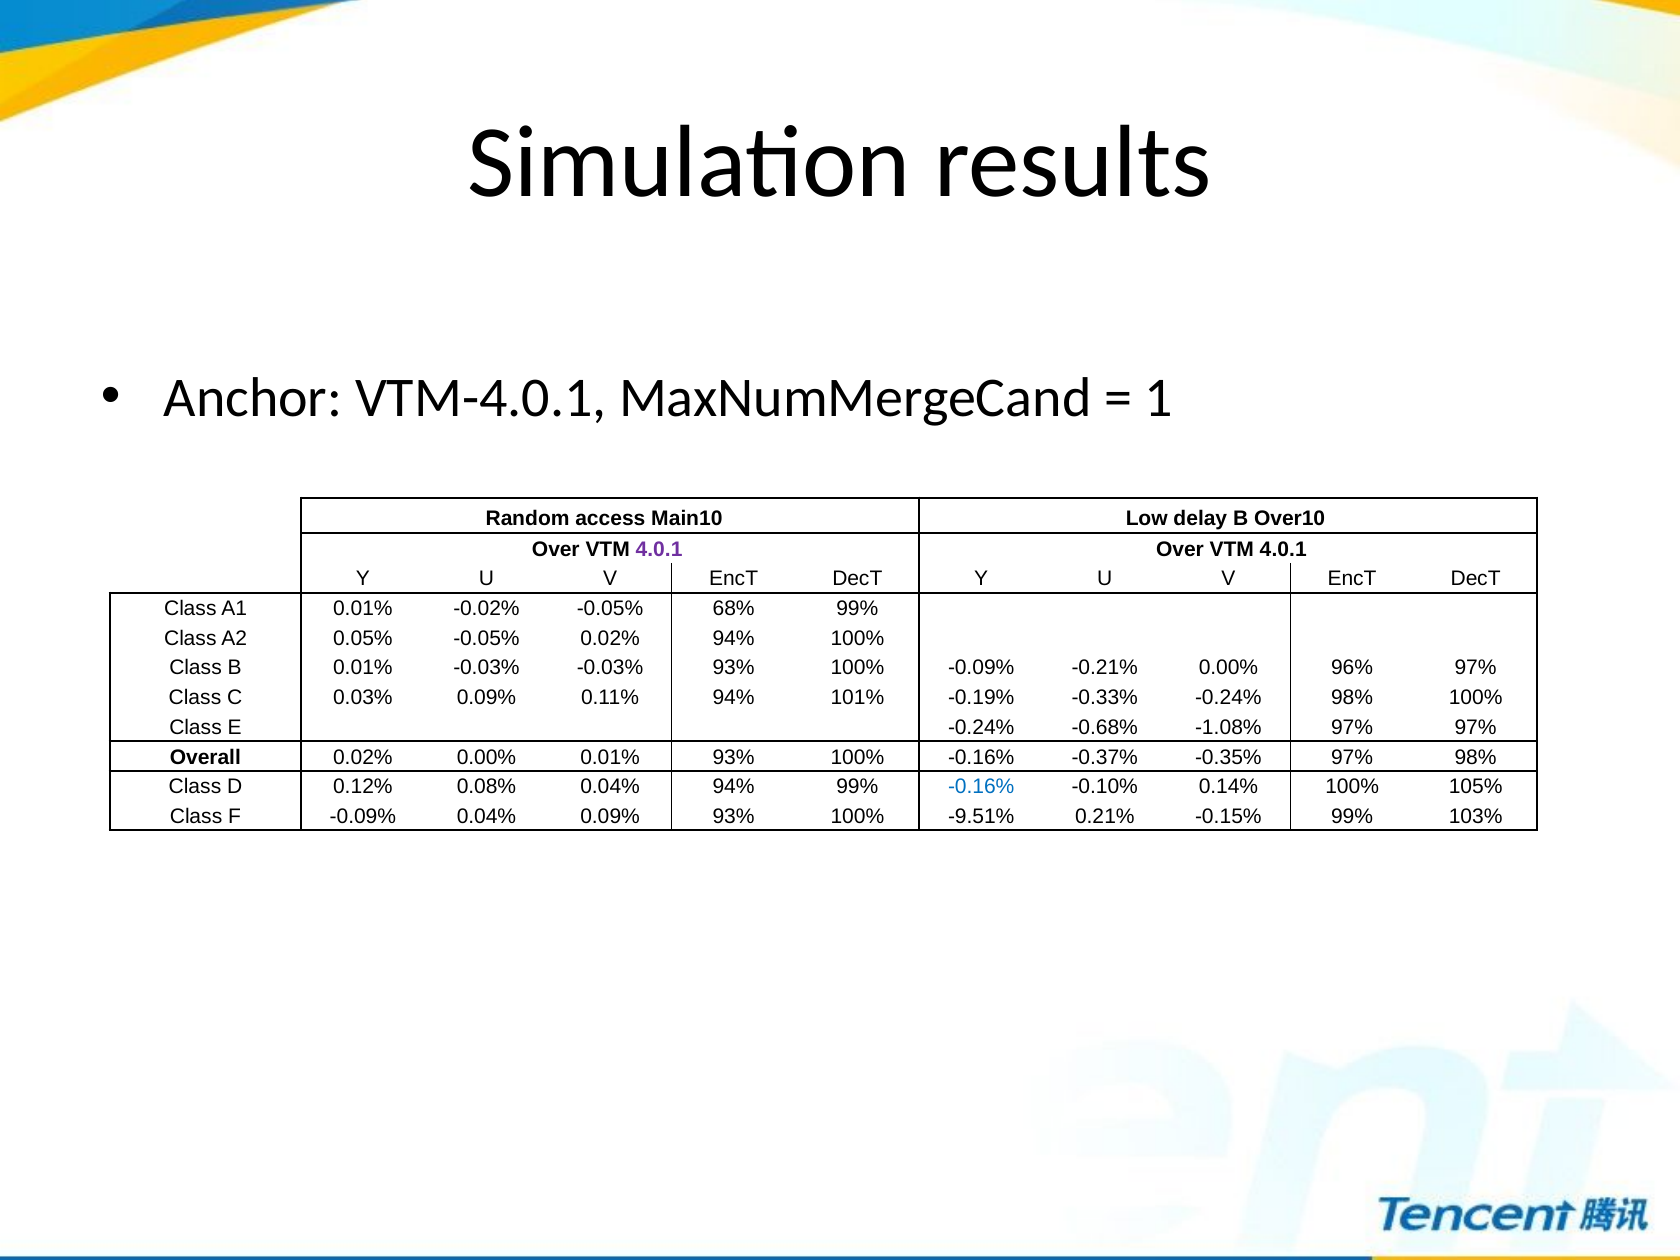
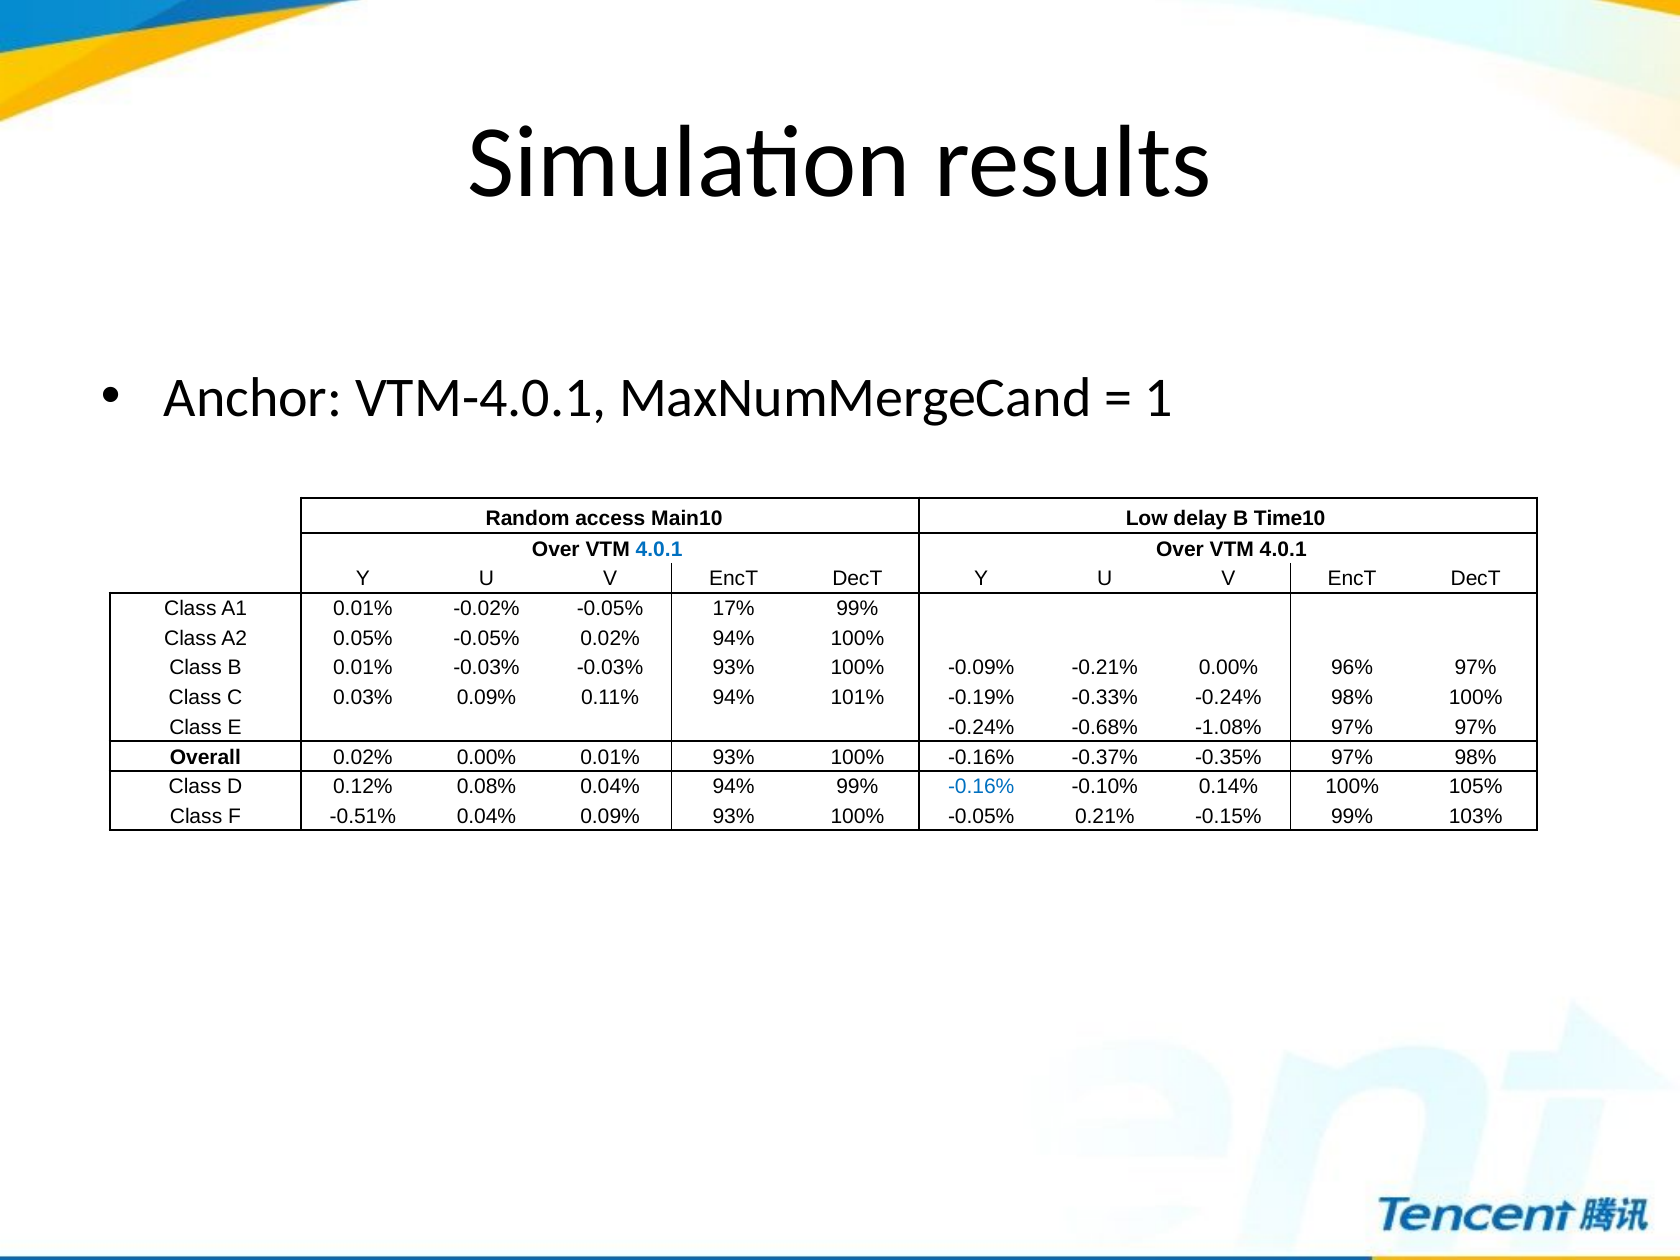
Over10: Over10 -> Time10
4.0.1 at (659, 549) colour: purple -> blue
68%: 68% -> 17%
F -0.09%: -0.09% -> -0.51%
-9.51% at (981, 817): -9.51% -> -0.05%
